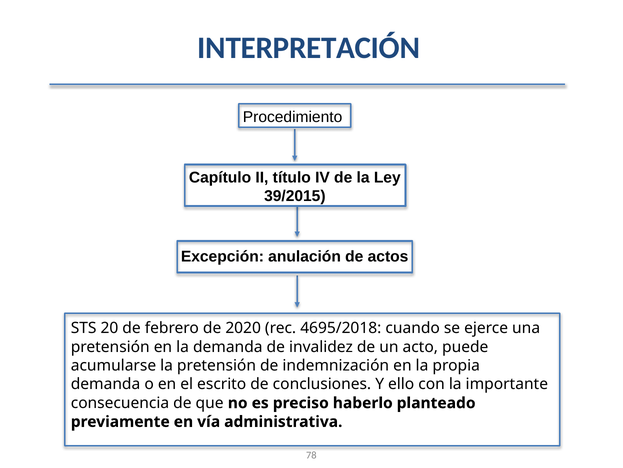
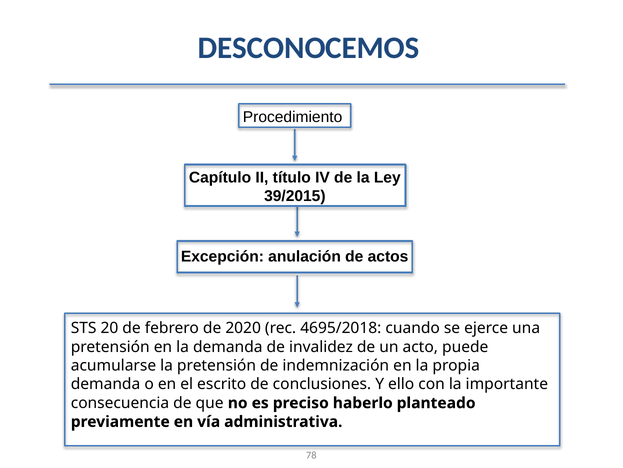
INTERPRETACIÓN: INTERPRETACIÓN -> DESCONOCEMOS
